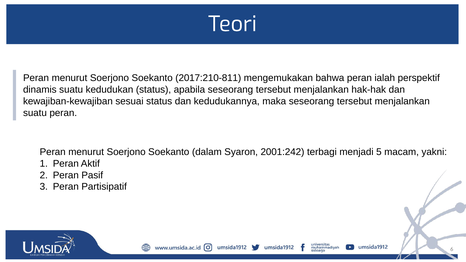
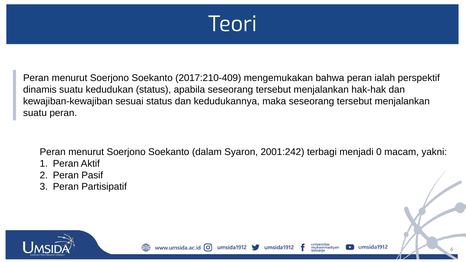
2017:210-811: 2017:210-811 -> 2017:210-409
5: 5 -> 0
